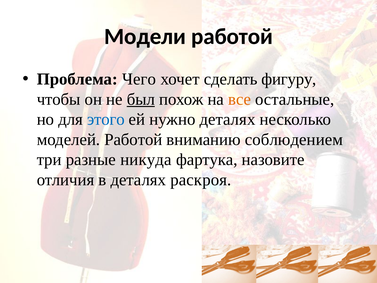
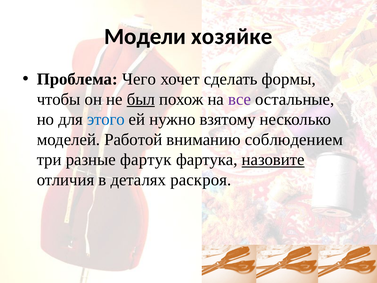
Модели работой: работой -> хозяйке
фигуру: фигуру -> формы
все colour: orange -> purple
нужно деталях: деталях -> взятому
никуда: никуда -> фартук
назовите underline: none -> present
